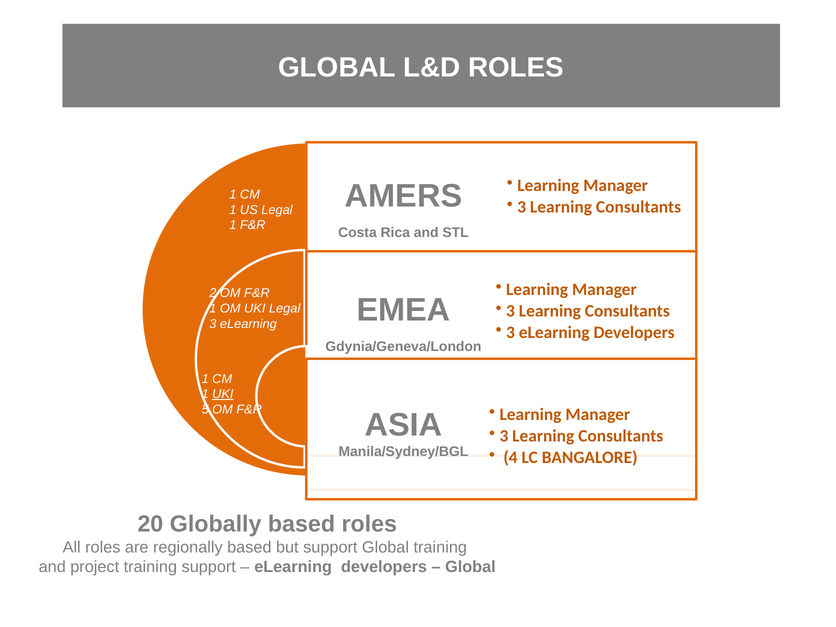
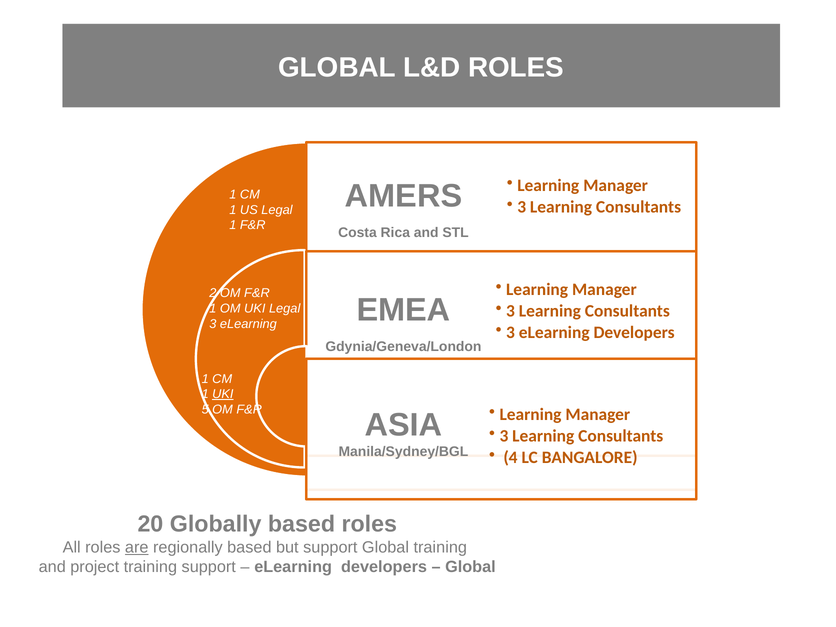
are underline: none -> present
